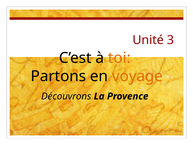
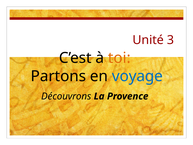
voyage colour: orange -> blue
